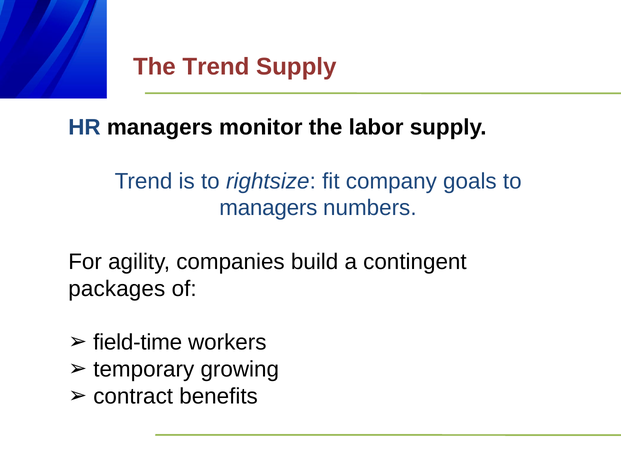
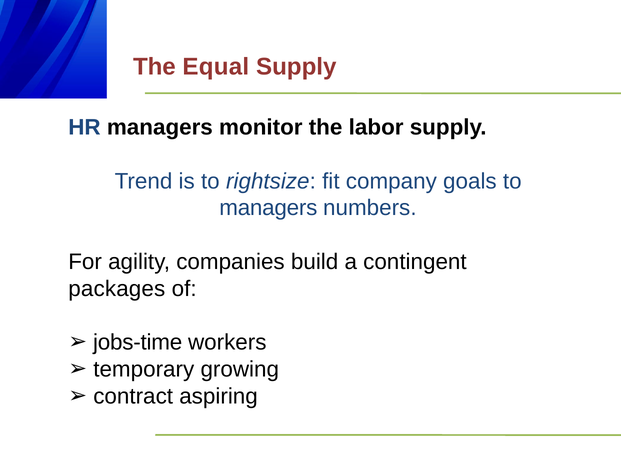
The Trend: Trend -> Equal
field-time: field-time -> jobs-time
benefits: benefits -> aspiring
